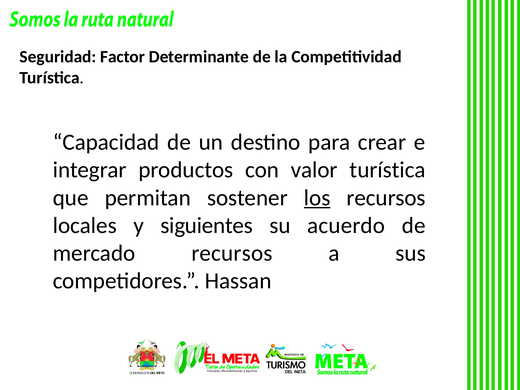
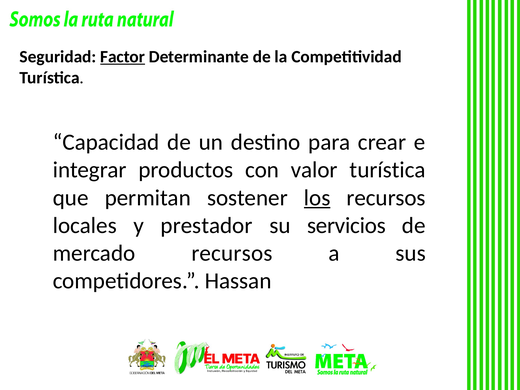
Factor underline: none -> present
siguientes: siguientes -> prestador
acuerdo: acuerdo -> servicios
